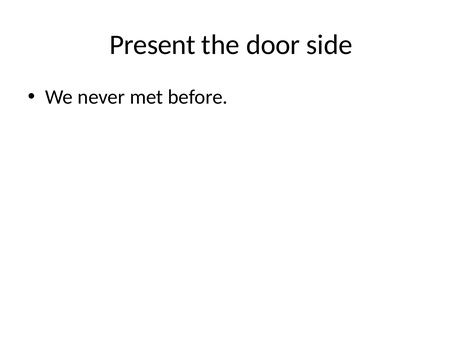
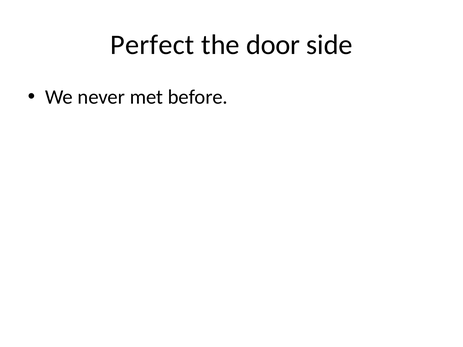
Present: Present -> Perfect
